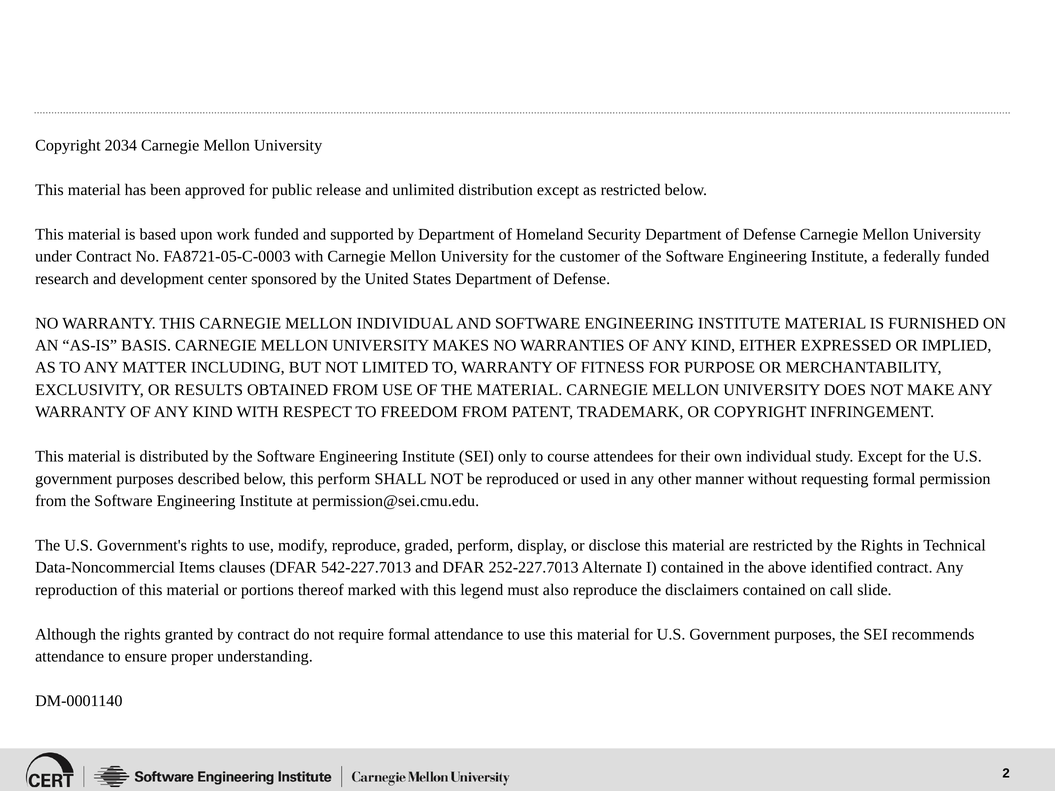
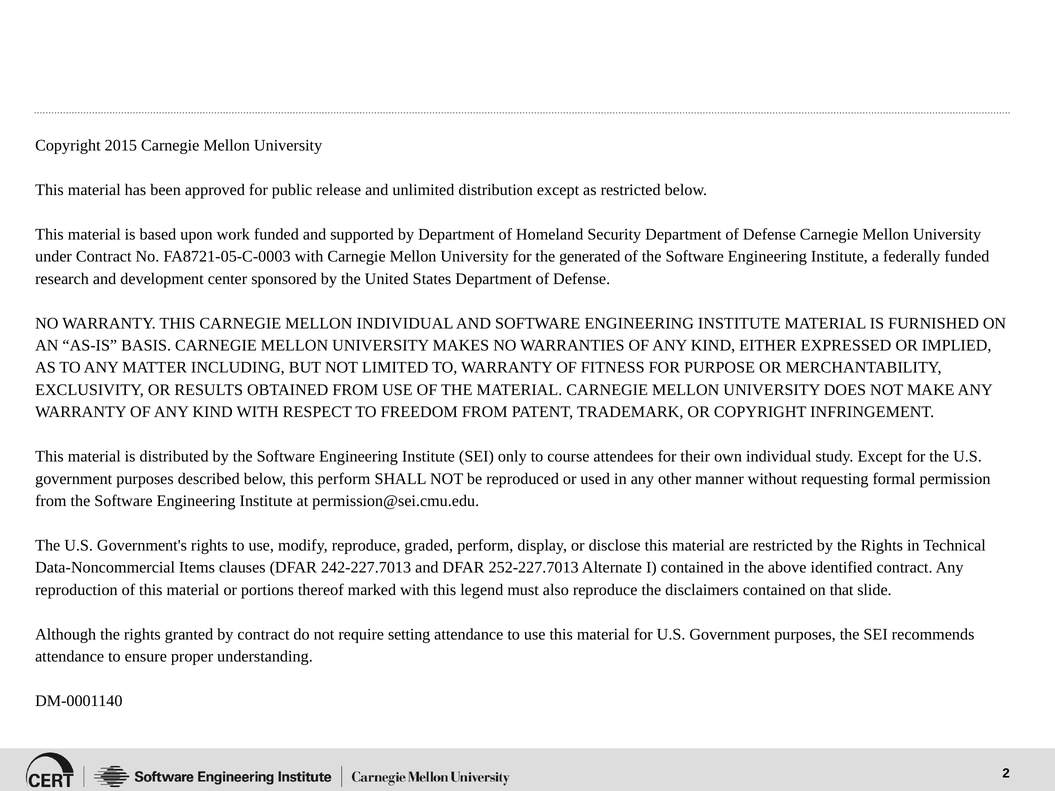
2034: 2034 -> 2015
customer: customer -> generated
542-227.7013: 542-227.7013 -> 242-227.7013
call: call -> that
require formal: formal -> setting
